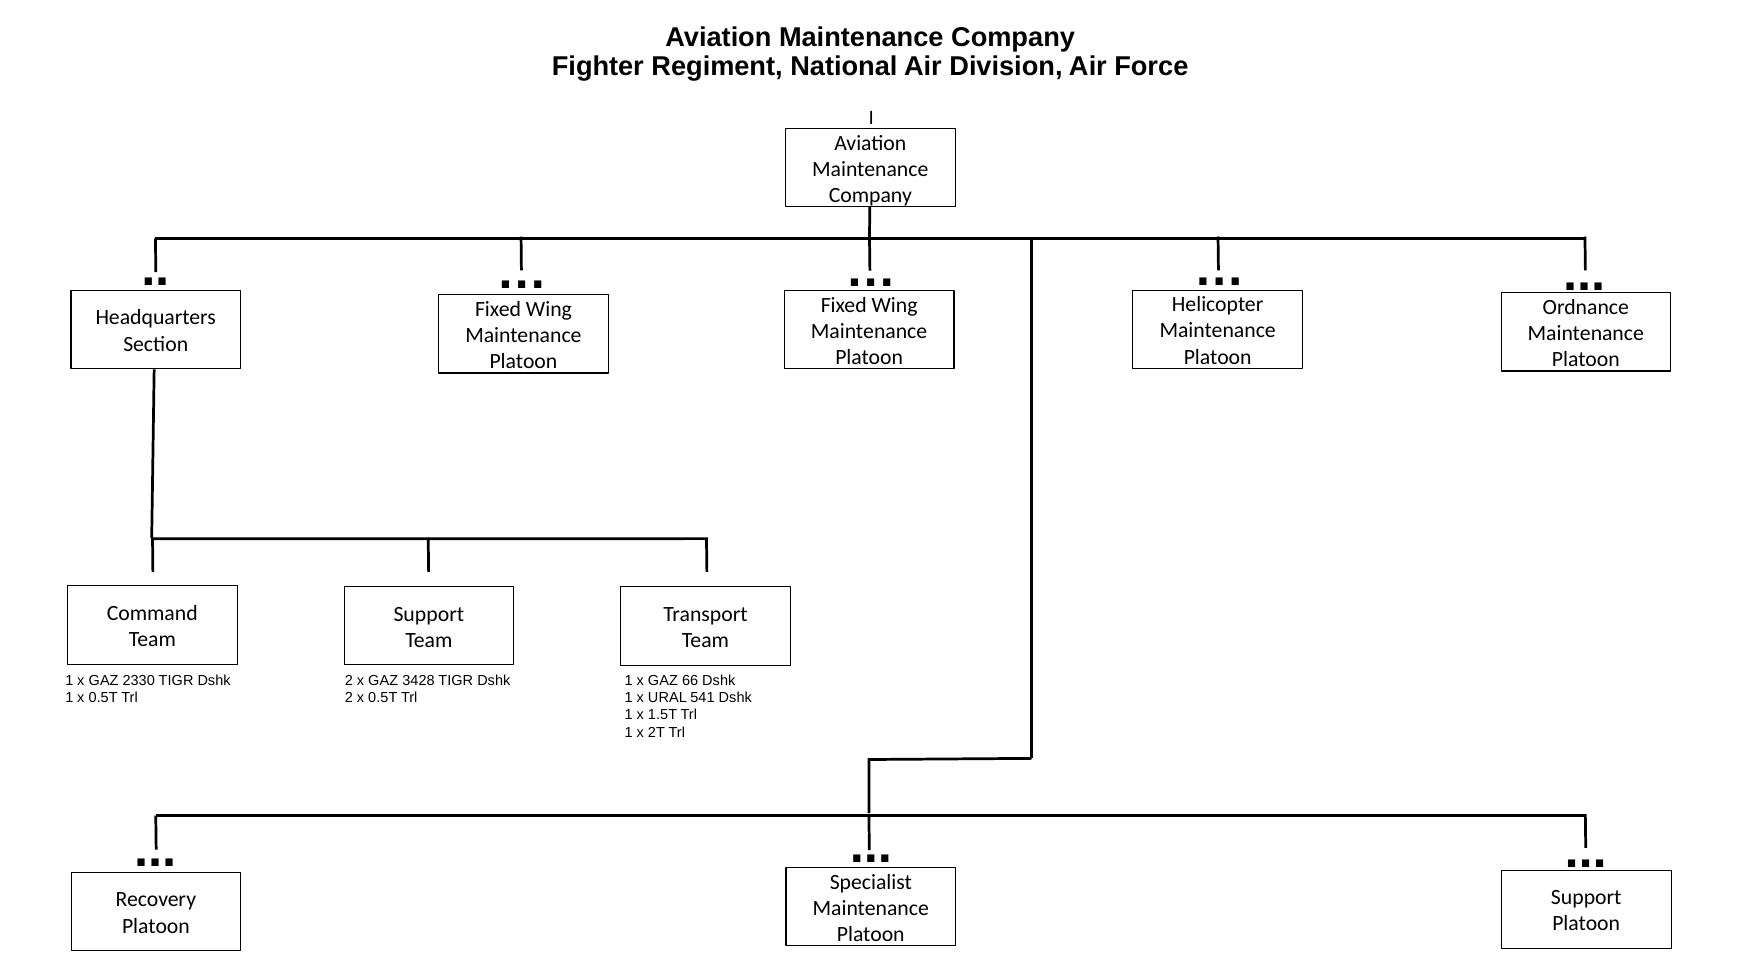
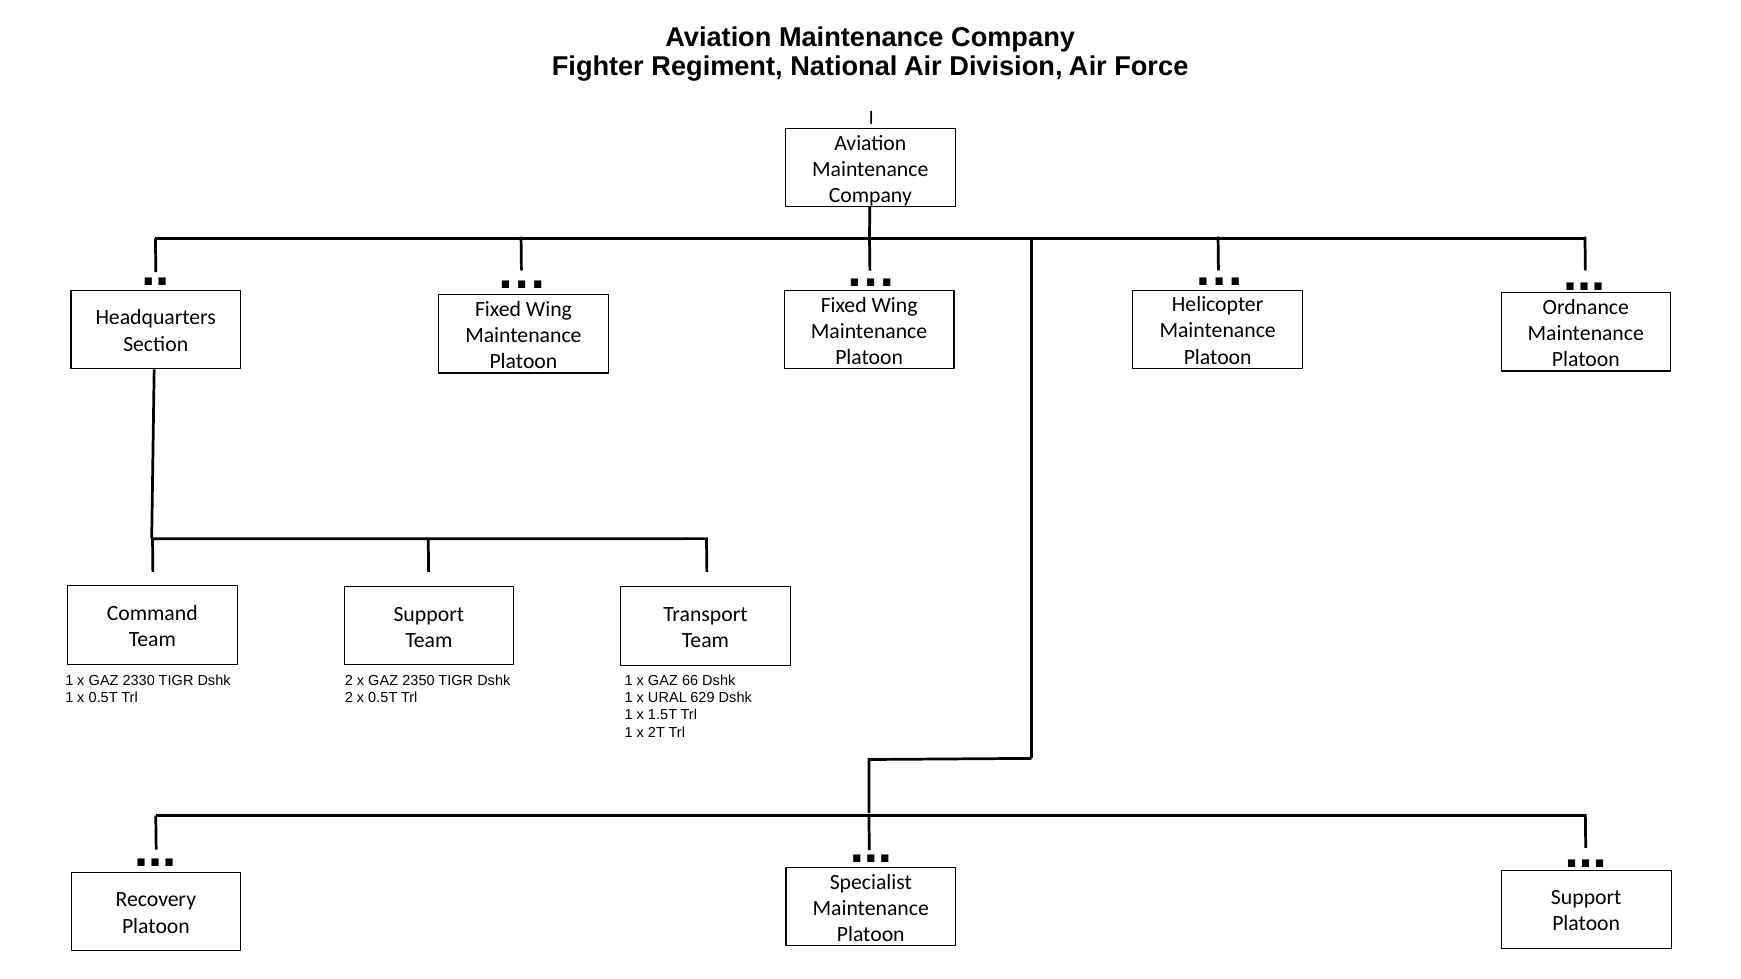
3428: 3428 -> 2350
541: 541 -> 629
